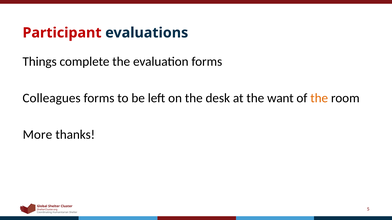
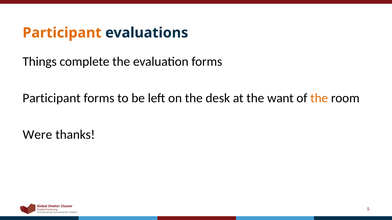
Participant at (62, 33) colour: red -> orange
Colleagues at (52, 98): Colleagues -> Participant
More: More -> Were
